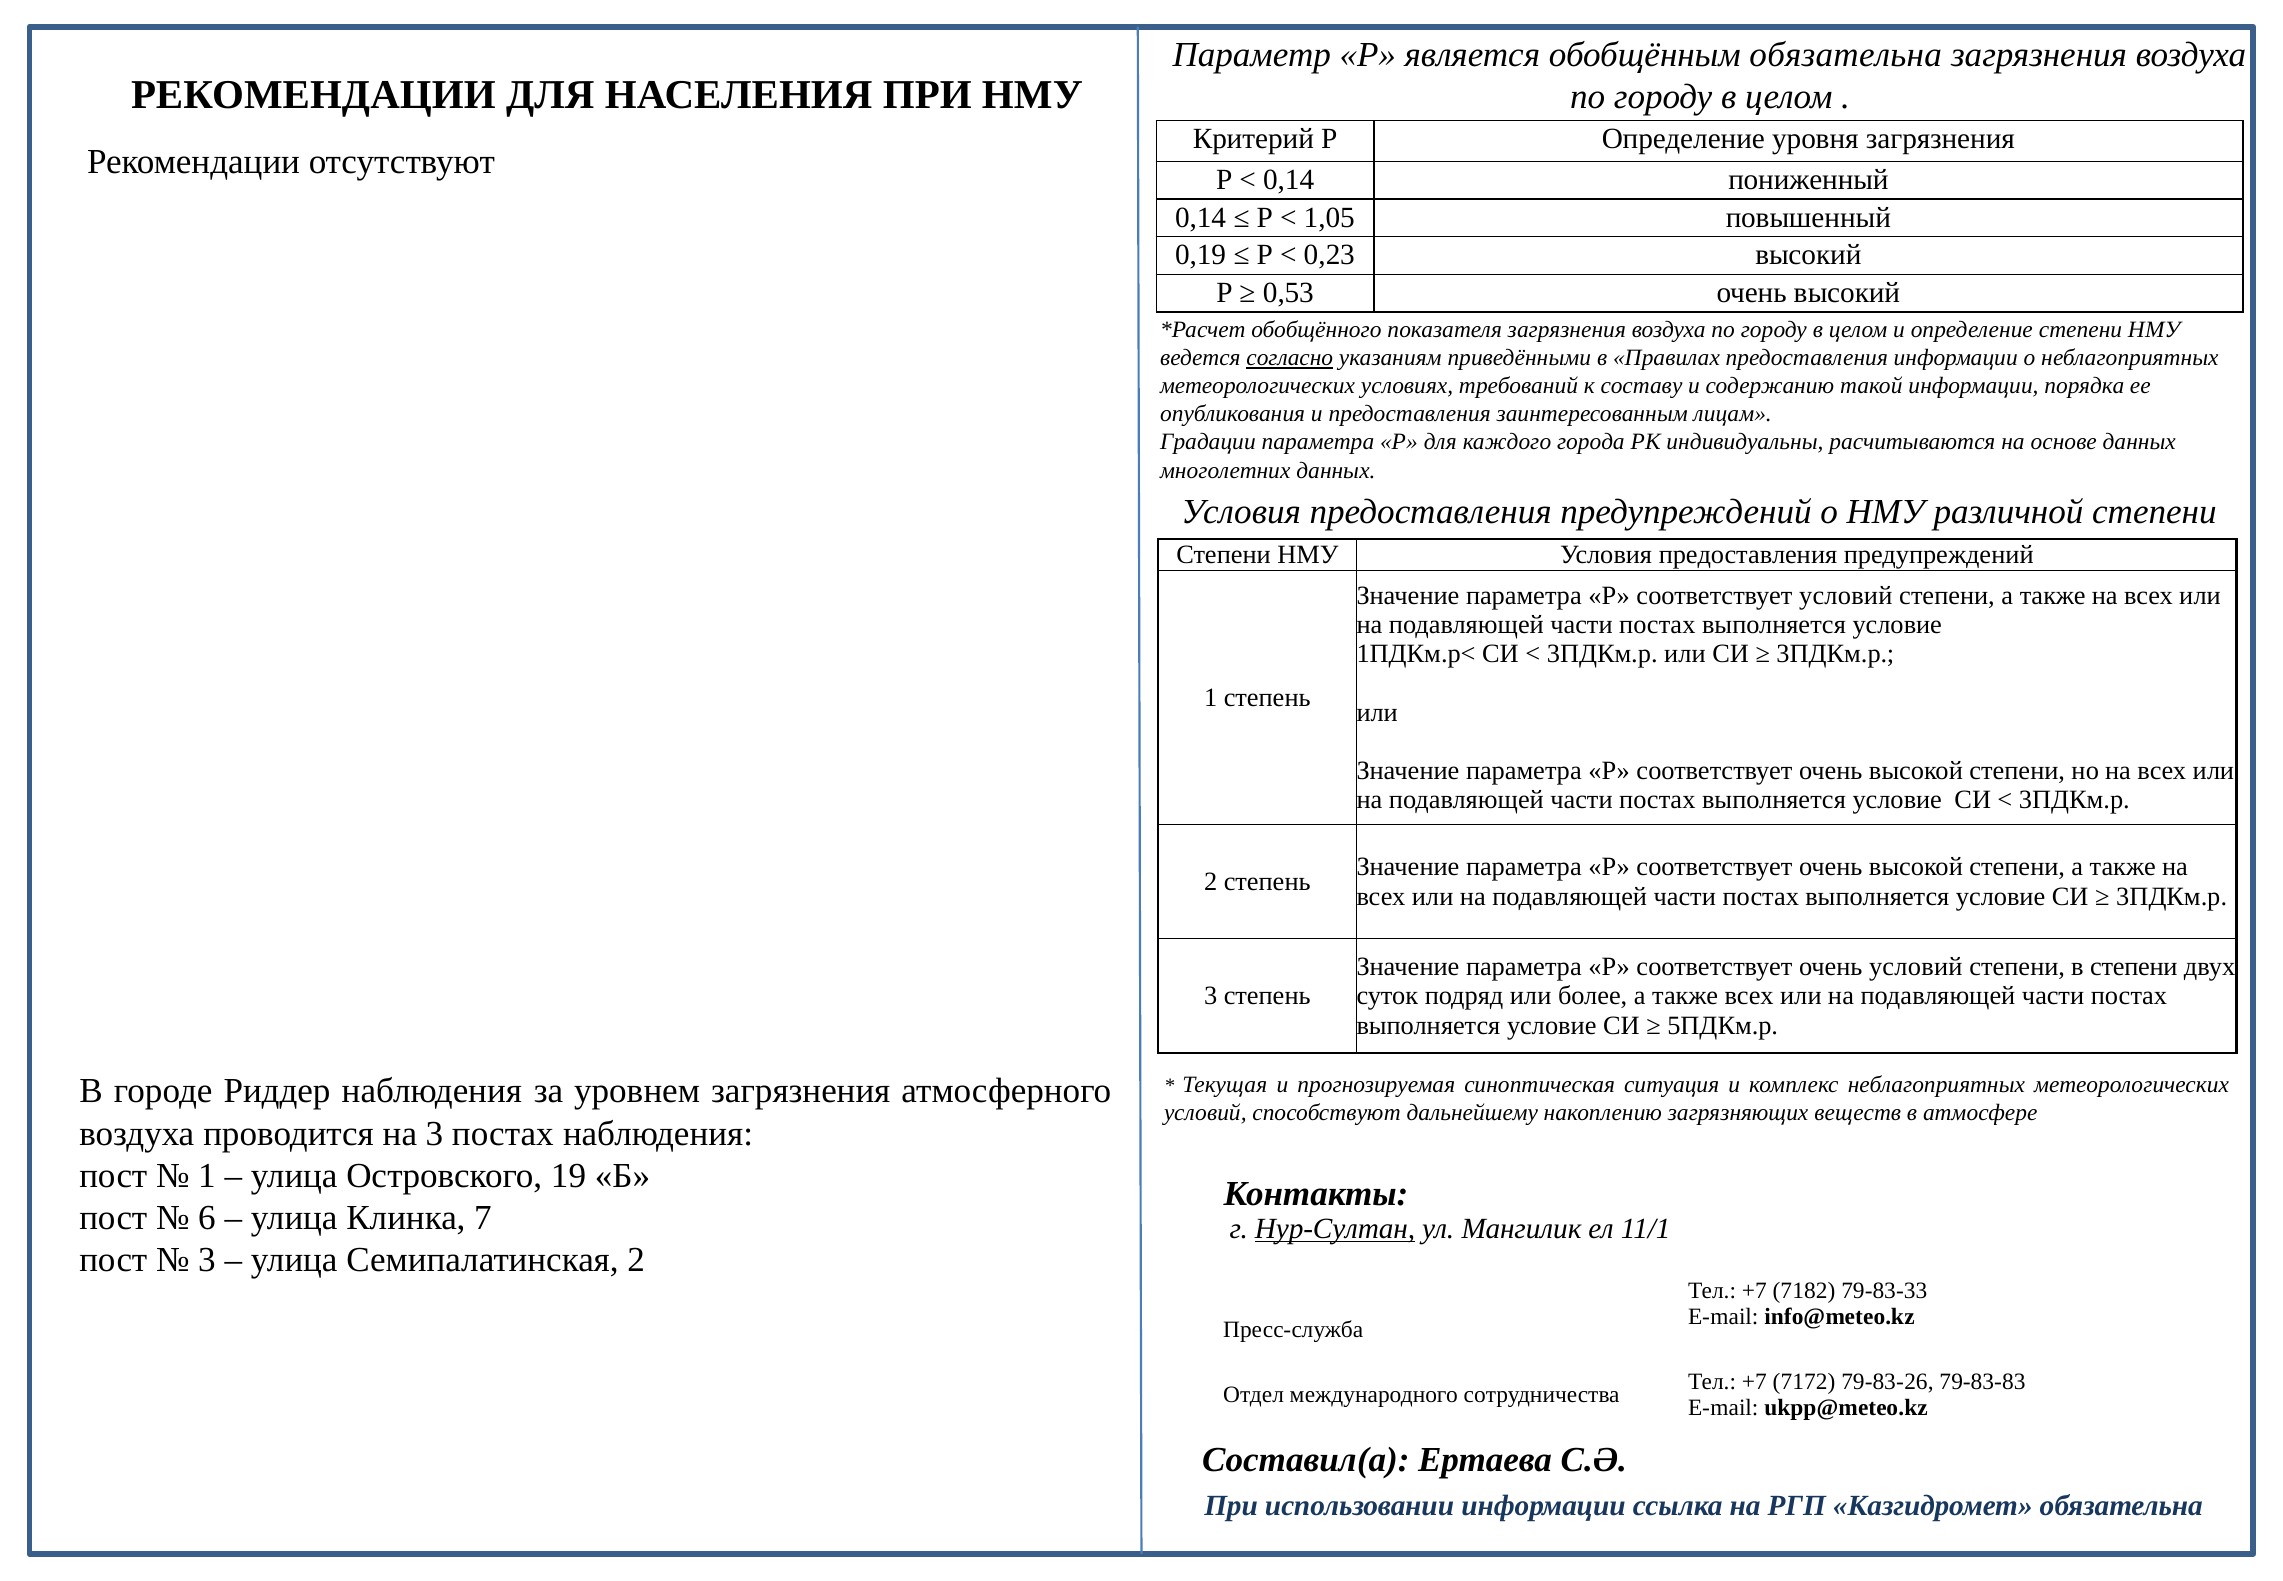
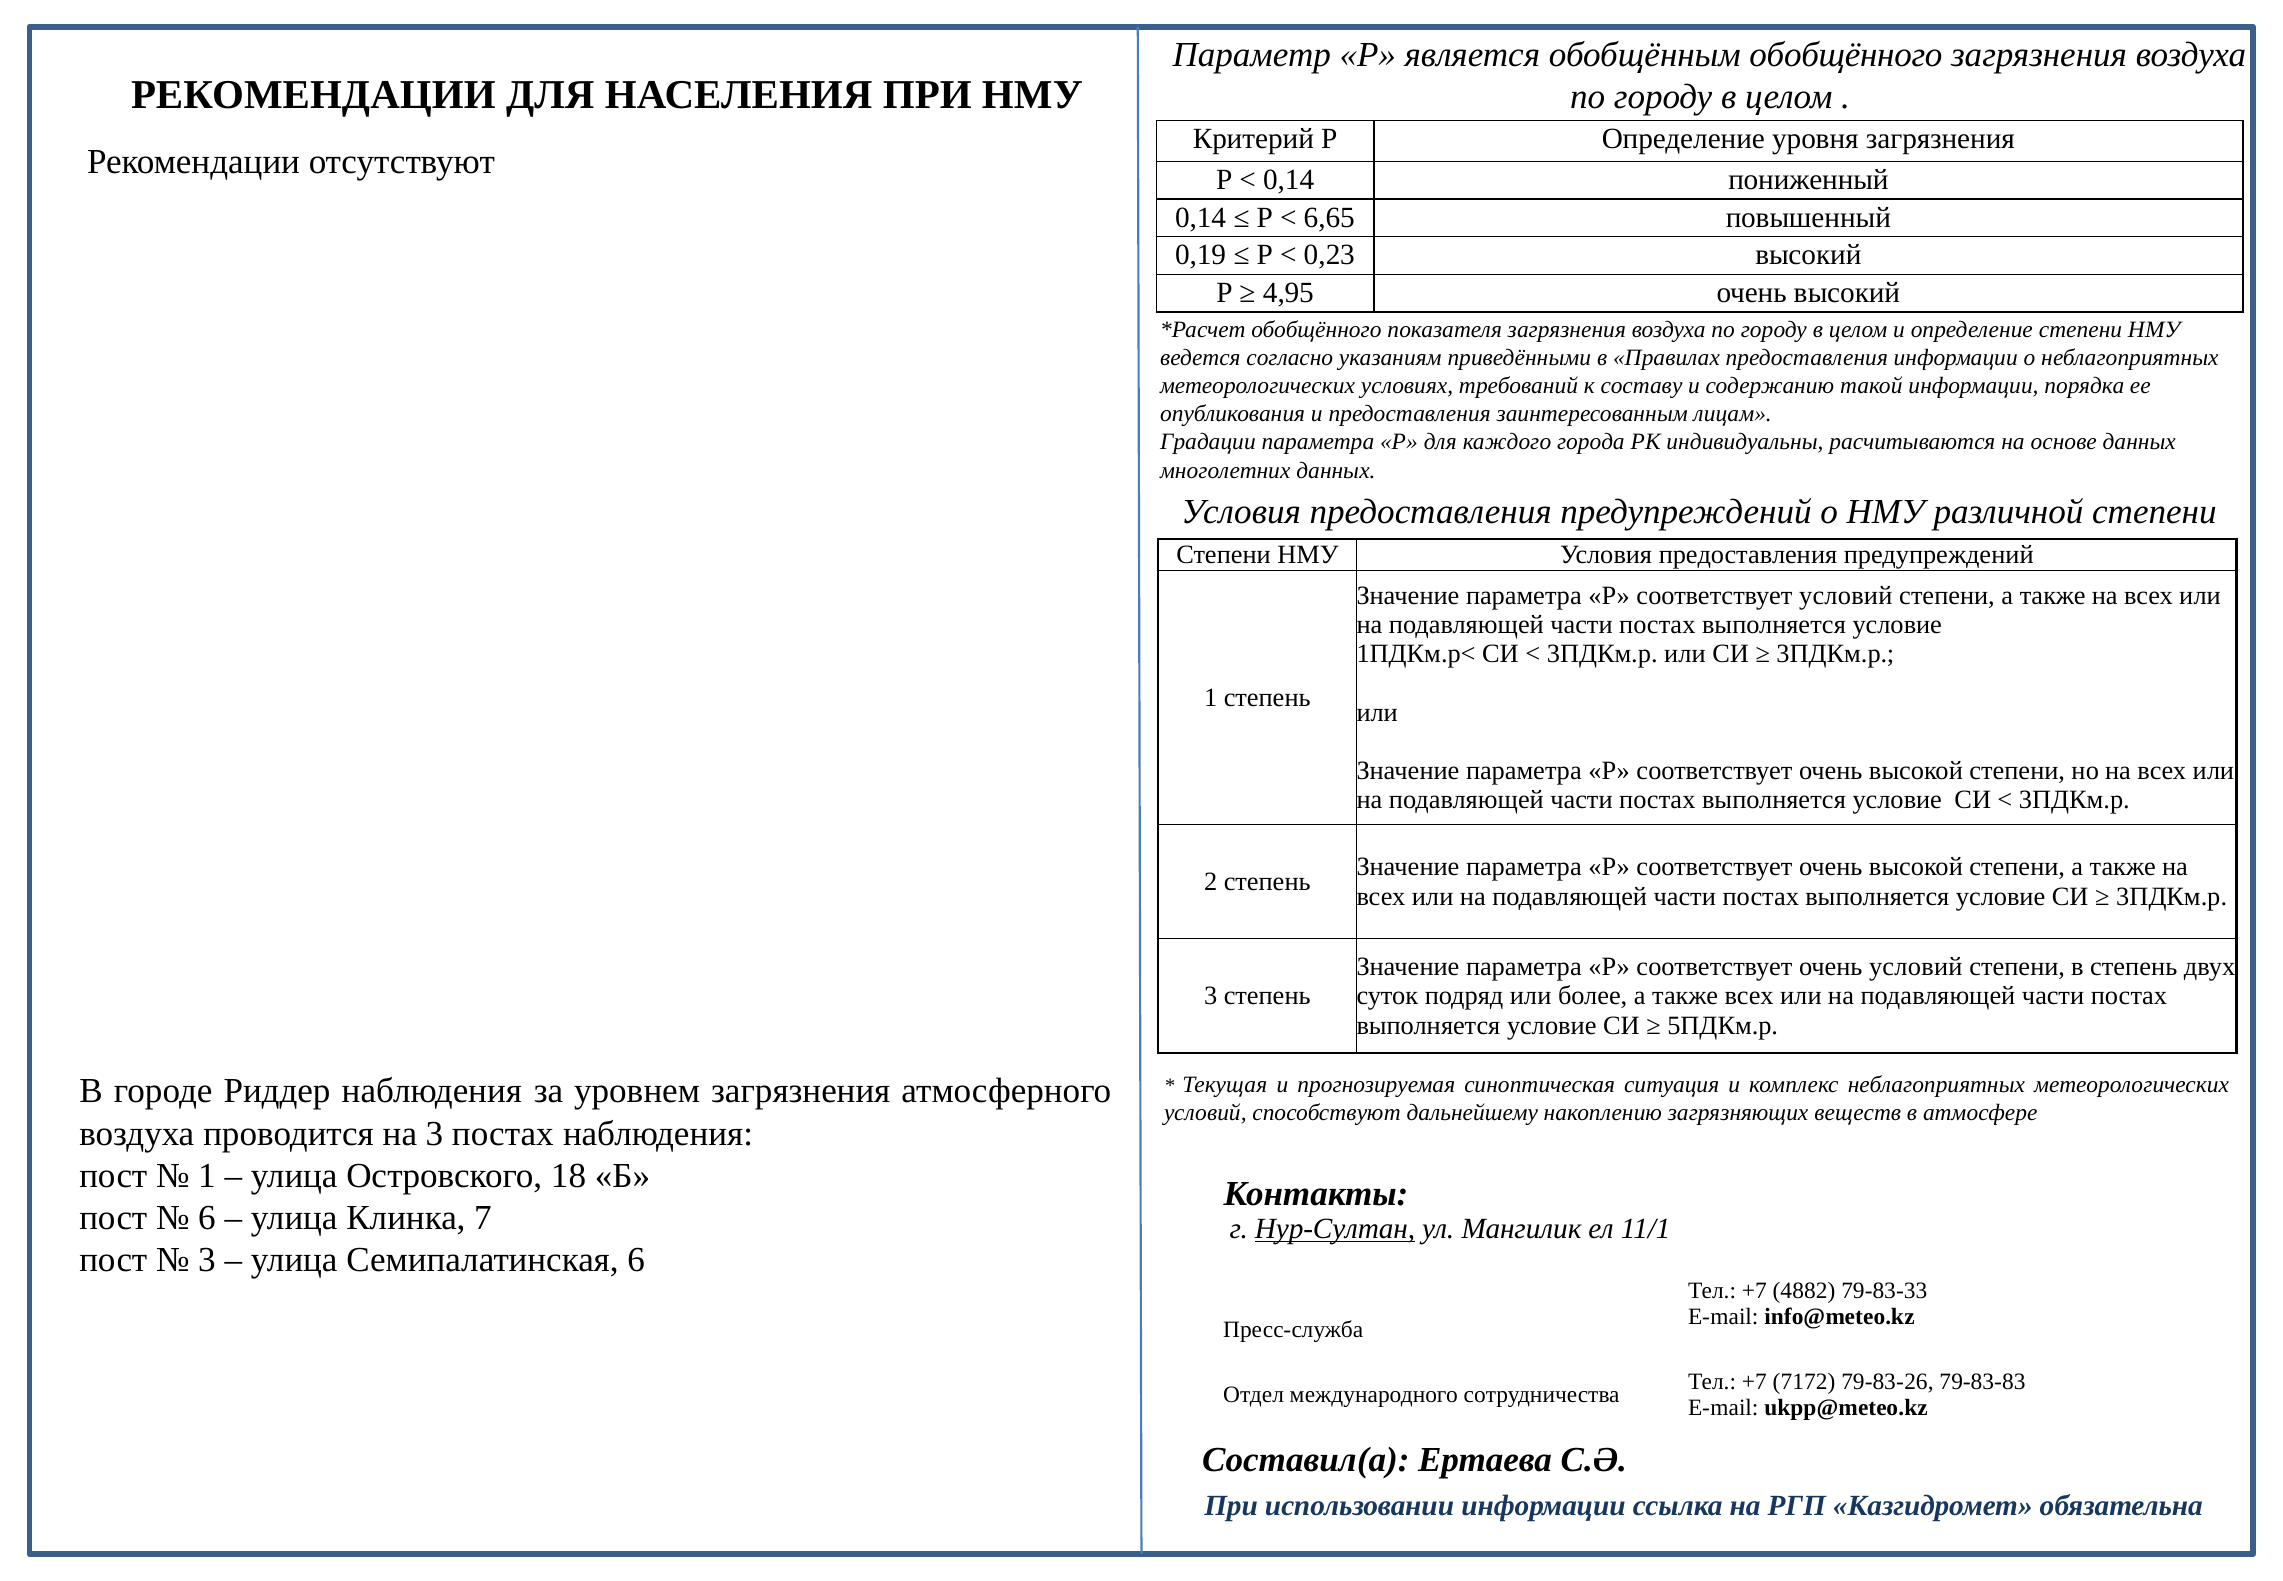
обобщённым обязательна: обязательна -> обобщённого
1,05: 1,05 -> 6,65
0,53: 0,53 -> 4,95
согласно underline: present -> none
в степени: степени -> степень
19: 19 -> 18
Семипалатинская 2: 2 -> 6
7182: 7182 -> 4882
